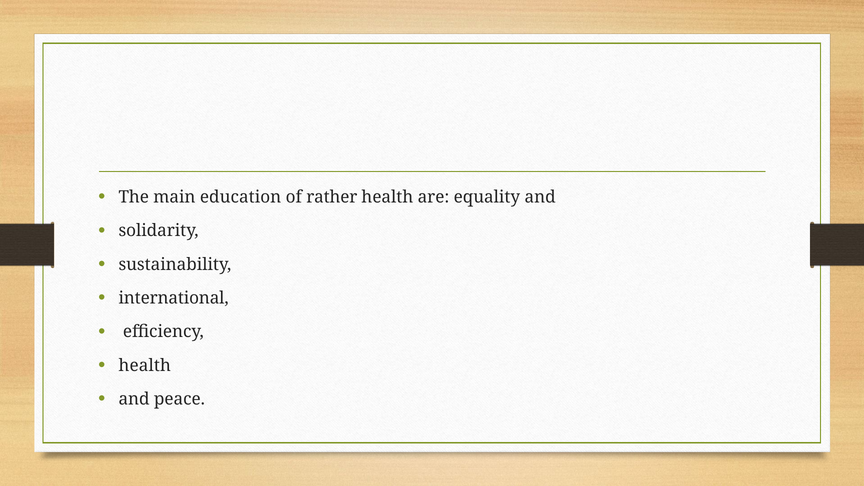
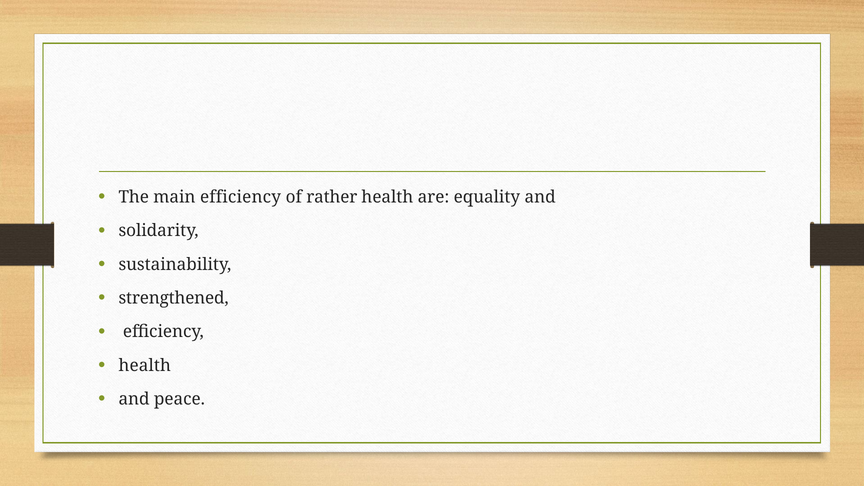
main education: education -> efficiency
international: international -> strengthened
